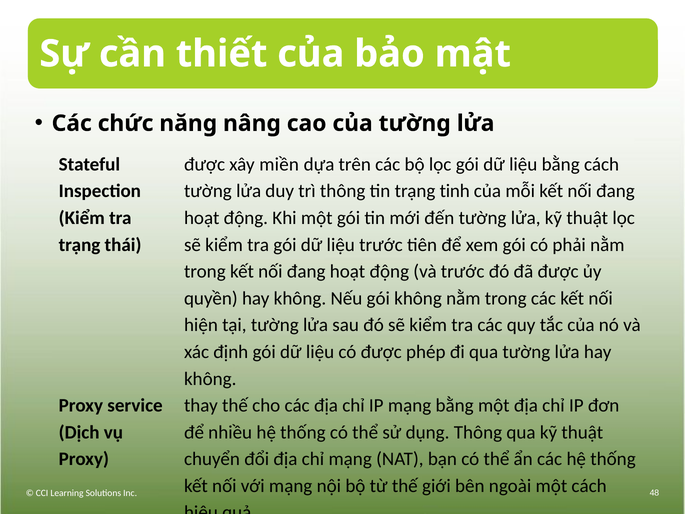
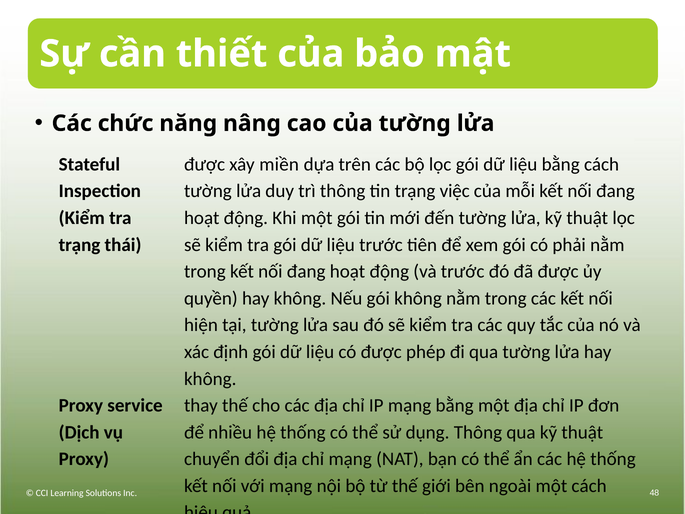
tinh: tinh -> việc
